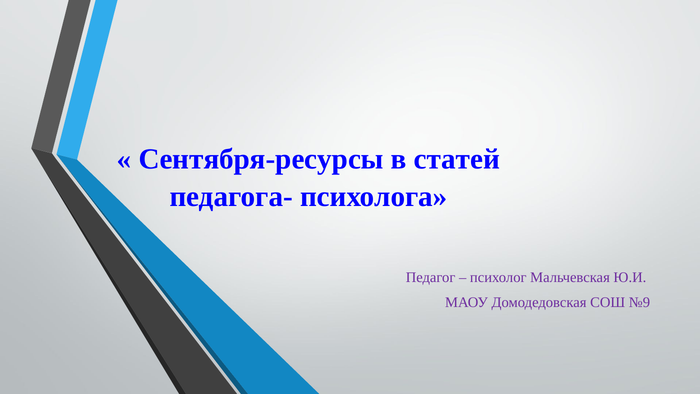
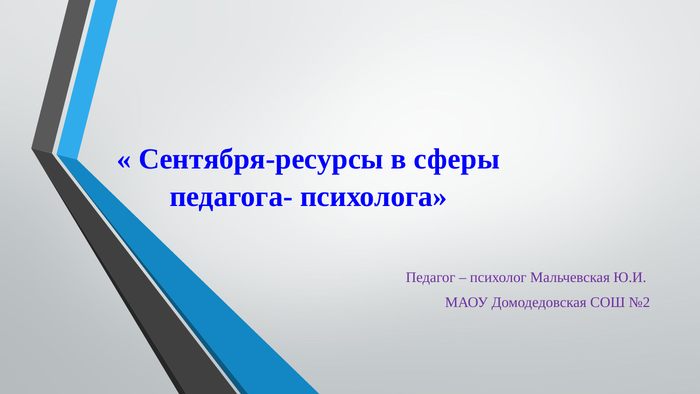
статей: статей -> сферы
№9: №9 -> №2
